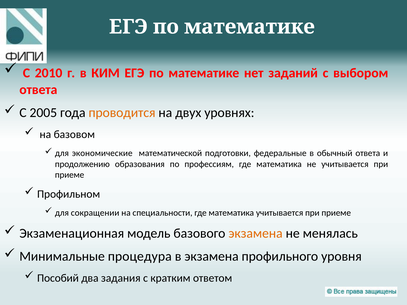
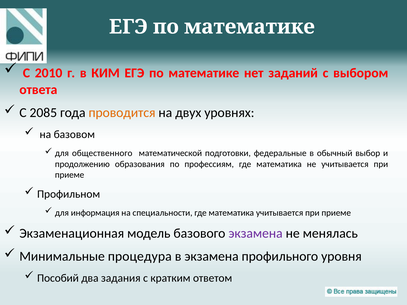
2005: 2005 -> 2085
экономические: экономические -> общественного
обычный ответа: ответа -> выбор
сокращении: сокращении -> информация
экзамена at (256, 234) colour: orange -> purple
